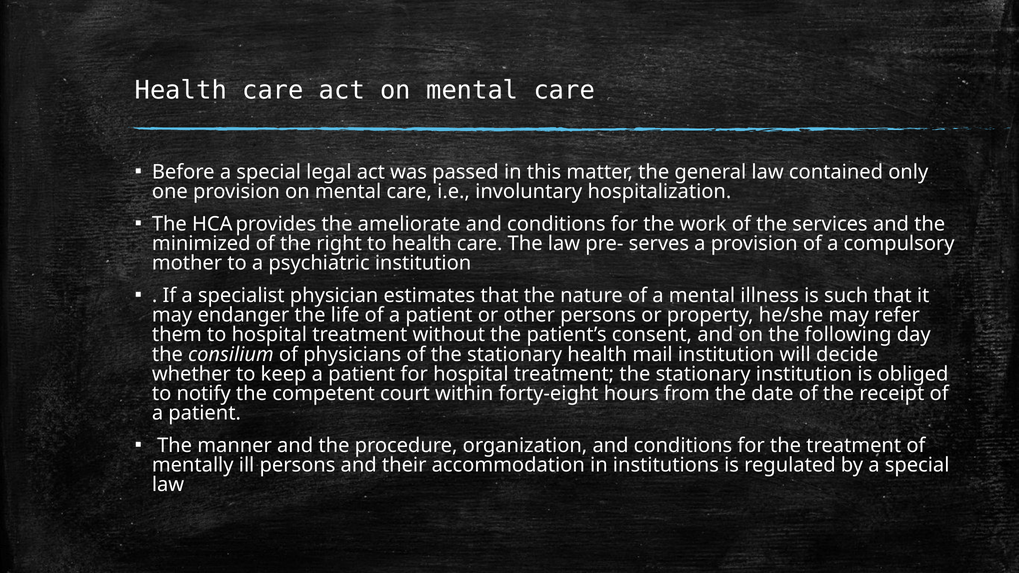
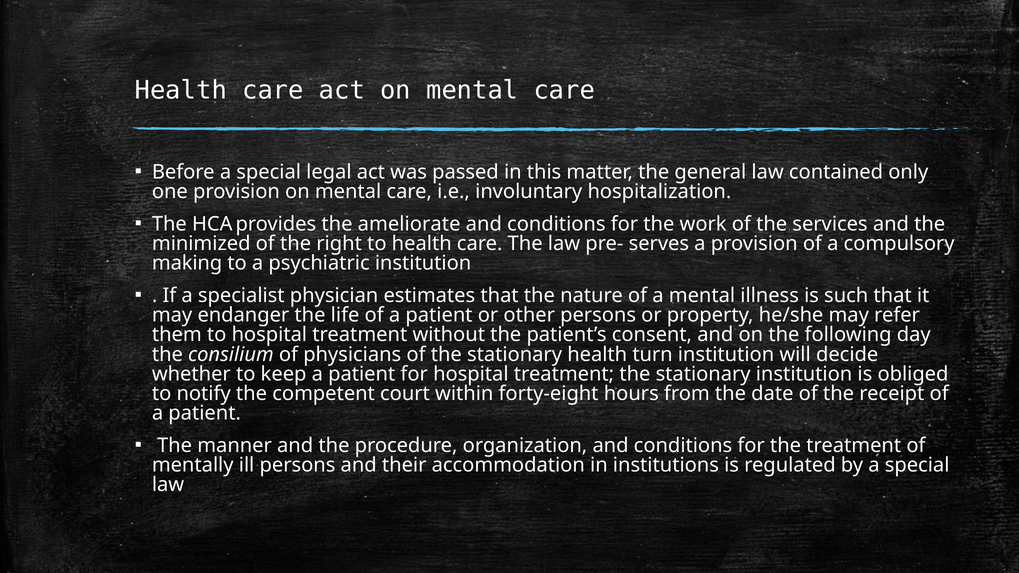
mother: mother -> making
mail: mail -> turn
